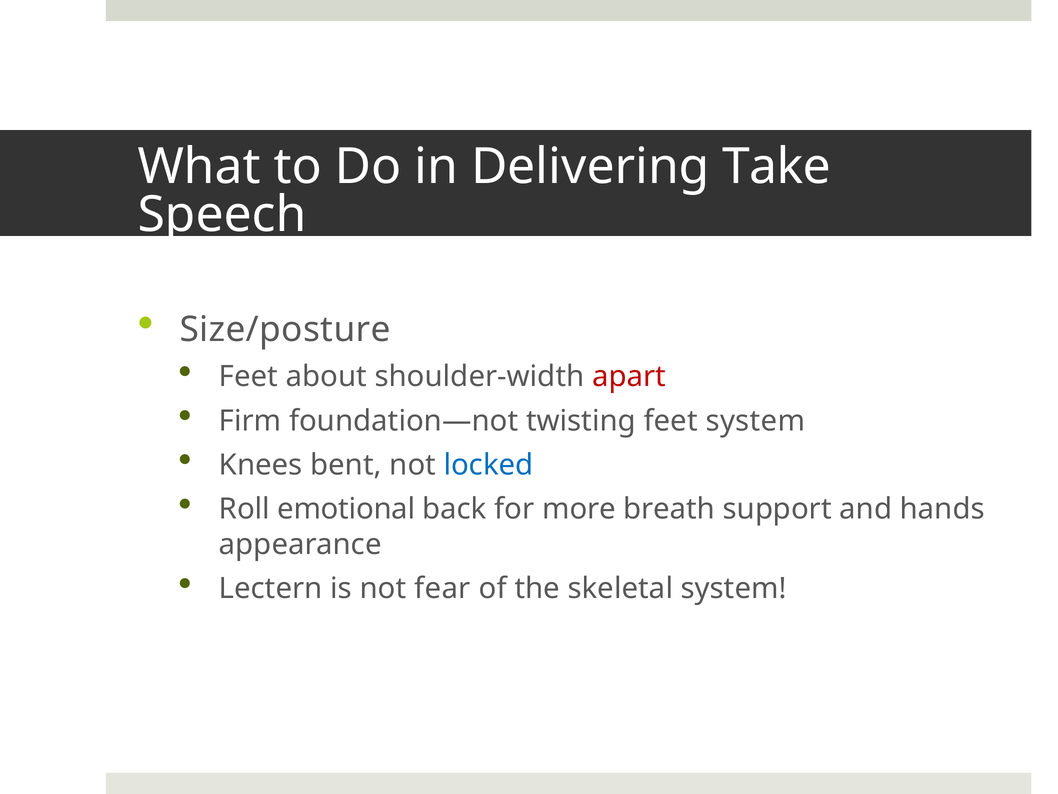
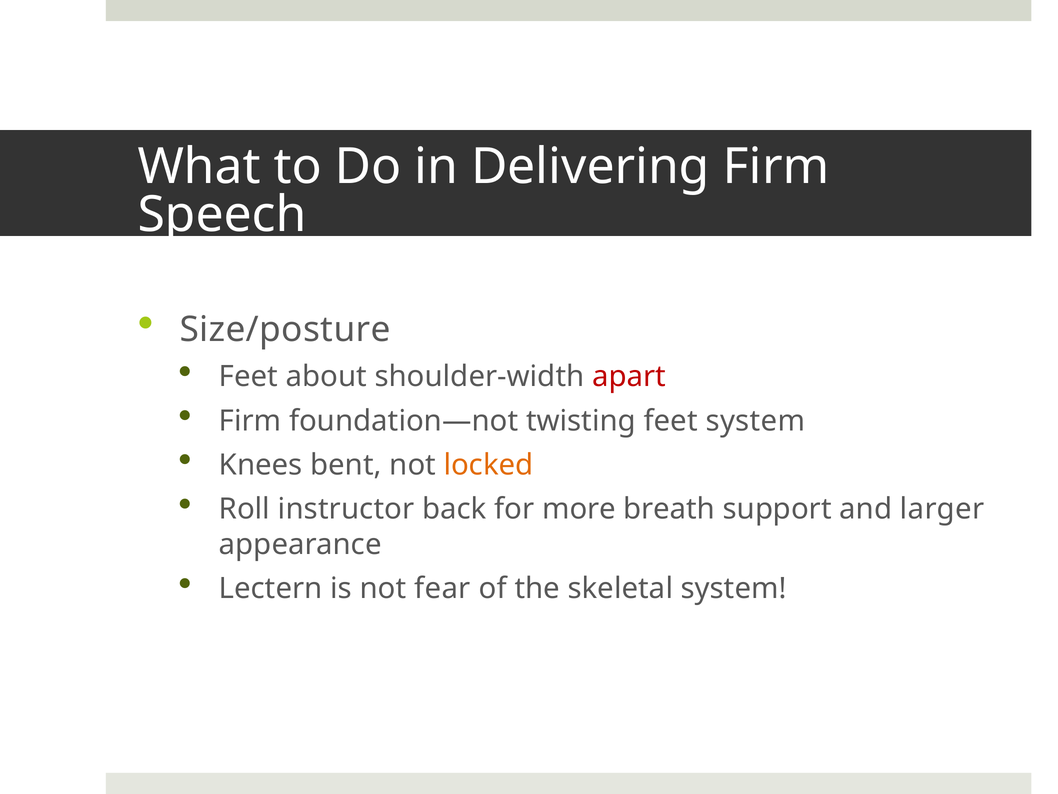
Delivering Take: Take -> Firm
locked colour: blue -> orange
emotional: emotional -> instructor
hands: hands -> larger
